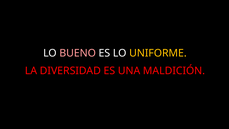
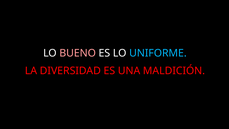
UNIFORME colour: yellow -> light blue
